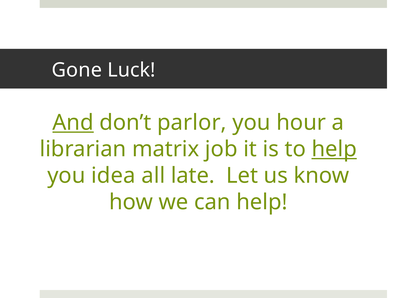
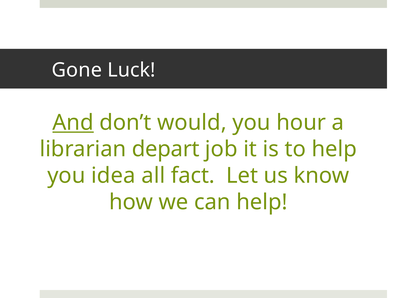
parlor: parlor -> would
matrix: matrix -> depart
help at (334, 149) underline: present -> none
late: late -> fact
